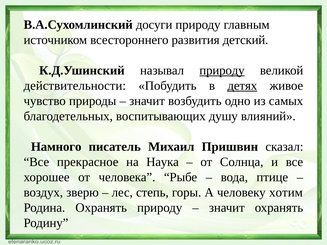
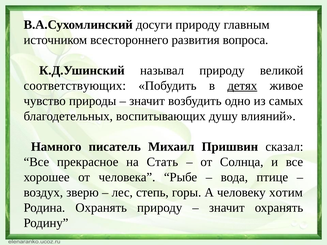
детский: детский -> вопроса
природу at (222, 70) underline: present -> none
действительности: действительности -> соответствующих
Наука: Наука -> Стать
